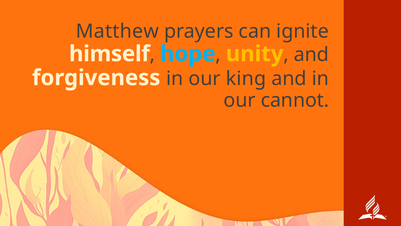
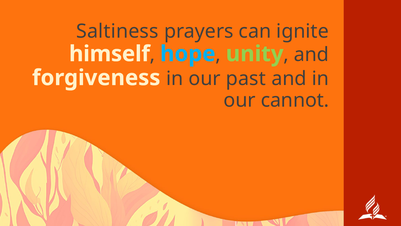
Matthew: Matthew -> Saltiness
unity colour: yellow -> light green
king: king -> past
